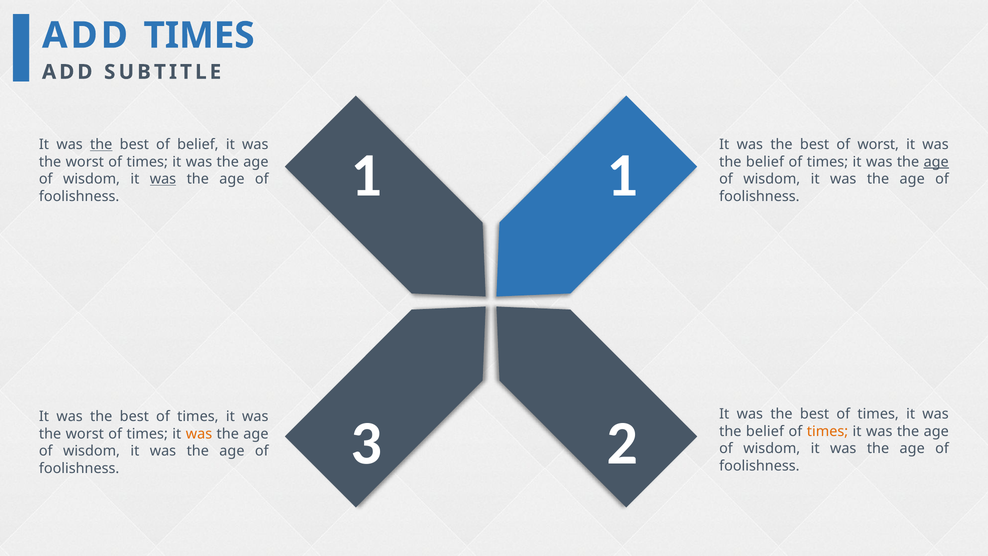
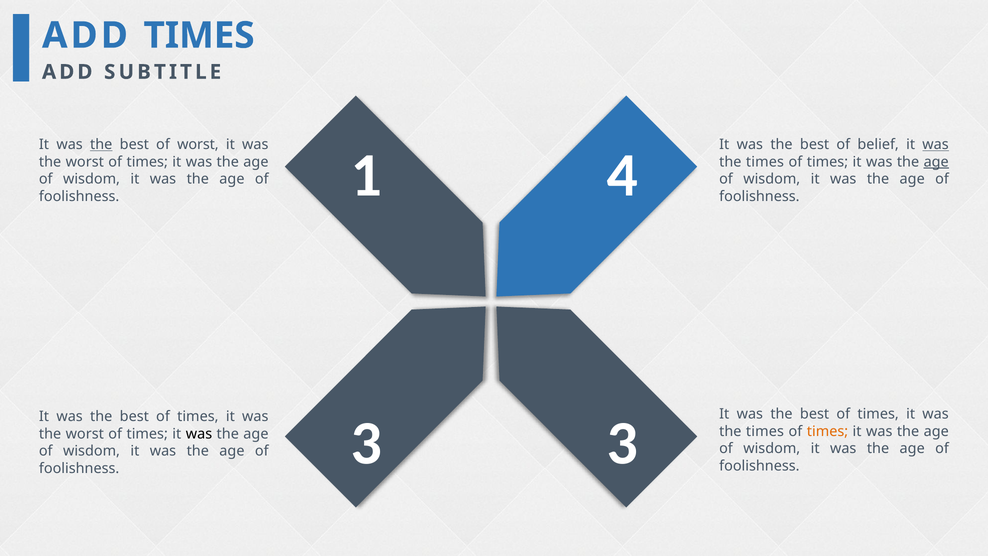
of belief: belief -> worst
of worst: worst -> belief
was at (936, 144) underline: none -> present
1 1: 1 -> 4
belief at (765, 162): belief -> times
was at (163, 179) underline: present -> none
3 2: 2 -> 3
belief at (765, 431): belief -> times
was at (199, 434) colour: orange -> black
